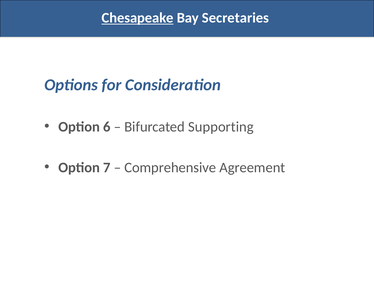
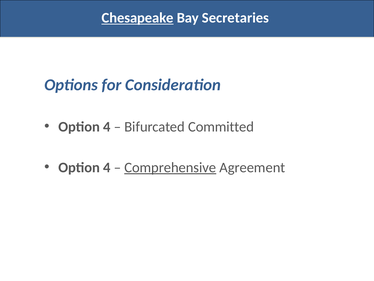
6 at (107, 126): 6 -> 4
Supporting: Supporting -> Committed
7 at (107, 167): 7 -> 4
Comprehensive underline: none -> present
